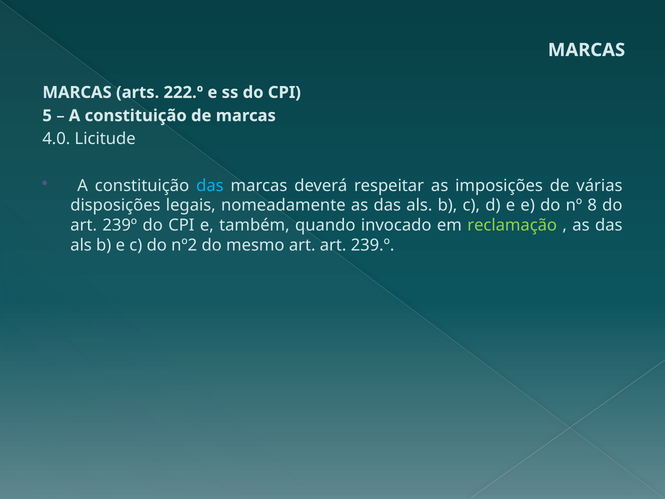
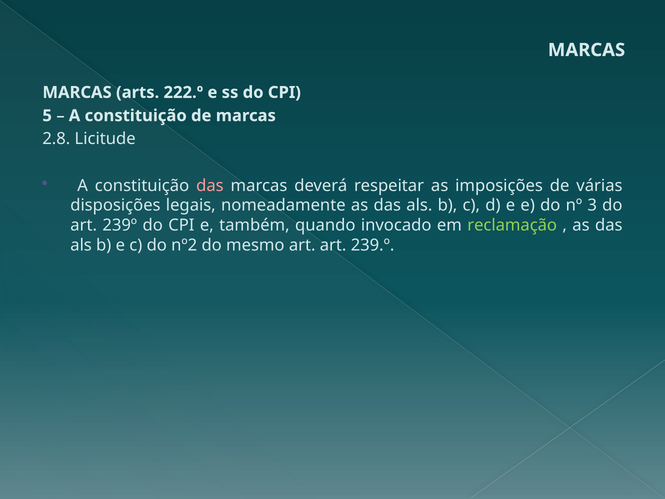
4.0: 4.0 -> 2.8
das at (210, 185) colour: light blue -> pink
8: 8 -> 3
